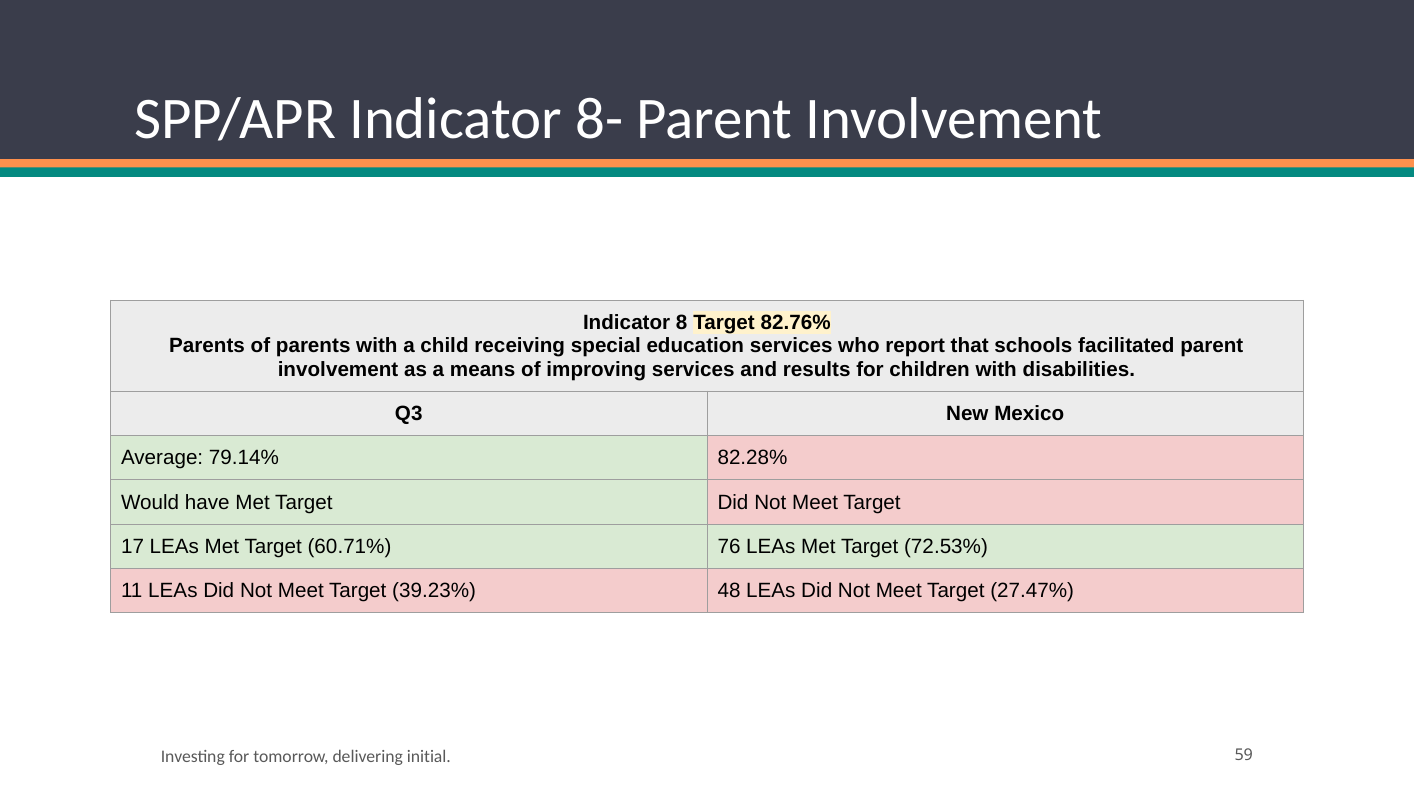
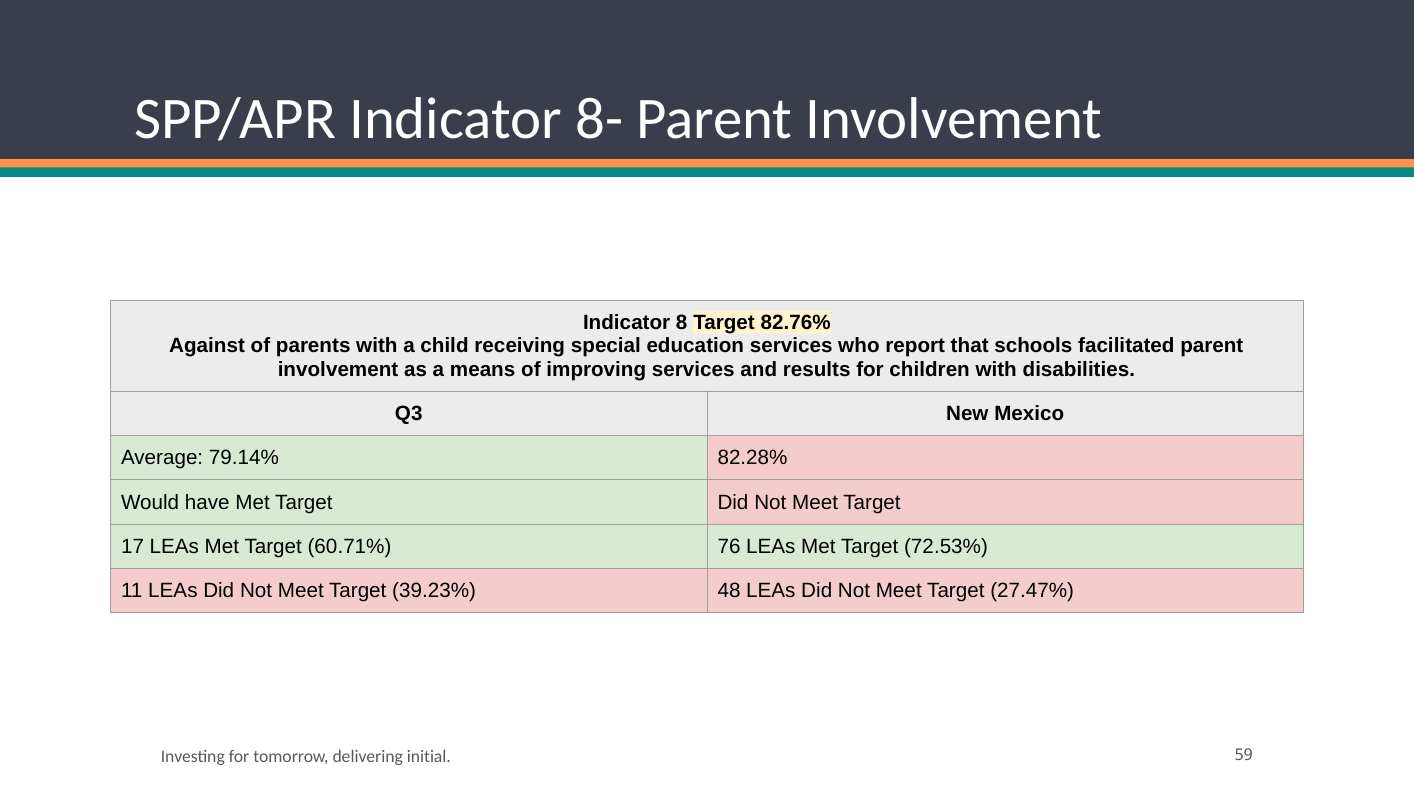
Parents at (207, 346): Parents -> Against
